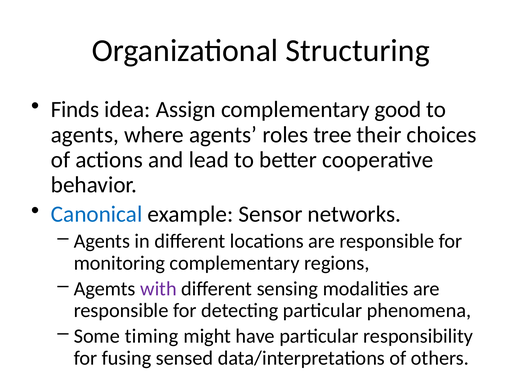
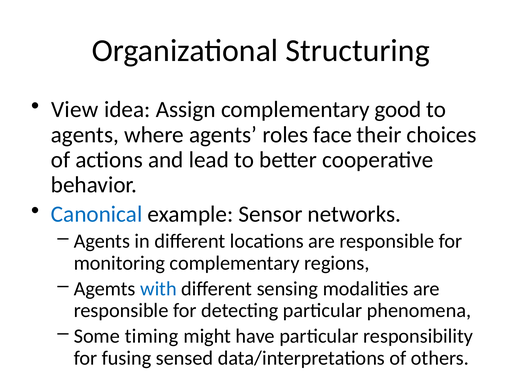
Finds: Finds -> View
tree: tree -> face
with colour: purple -> blue
